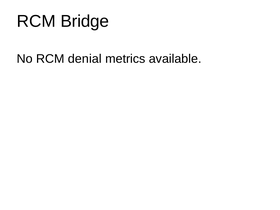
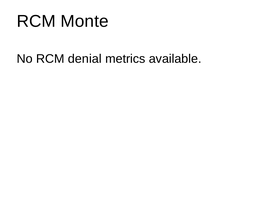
Bridge: Bridge -> Monte
